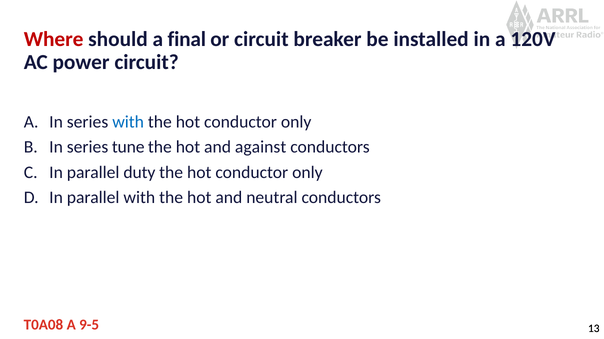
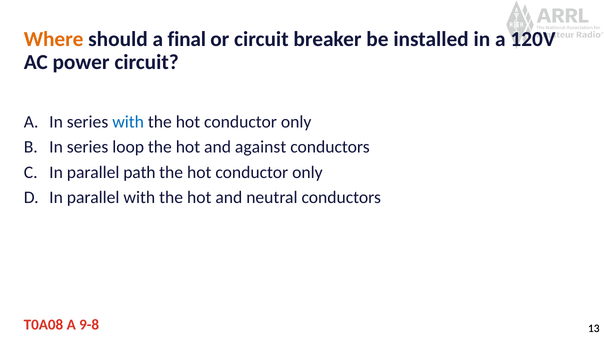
Where colour: red -> orange
tune: tune -> loop
duty: duty -> path
9-5: 9-5 -> 9-8
